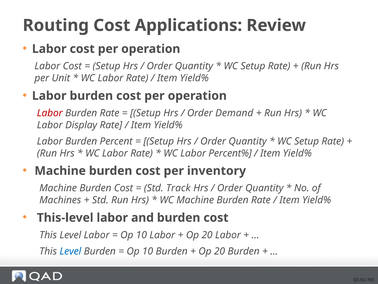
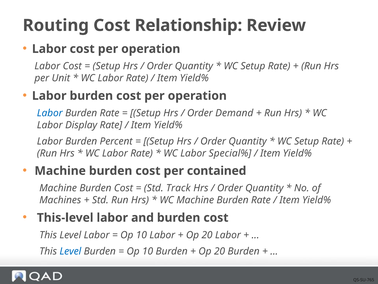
Applications: Applications -> Relationship
Labor at (50, 113) colour: red -> blue
Percent%: Percent% -> Special%
inventory: inventory -> contained
